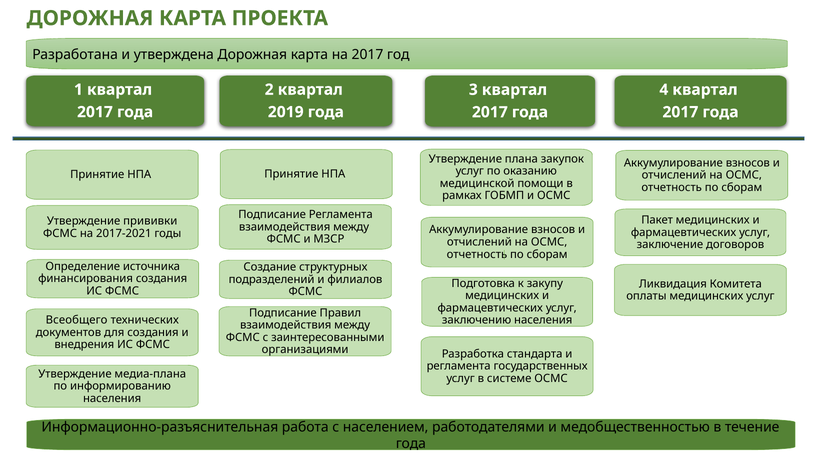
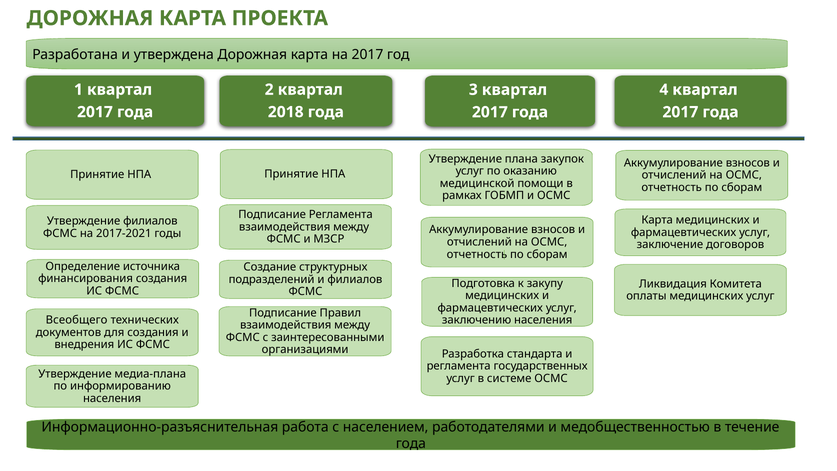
2019: 2019 -> 2018
Пакет at (657, 220): Пакет -> Карта
Утверждение прививки: прививки -> филиалов
